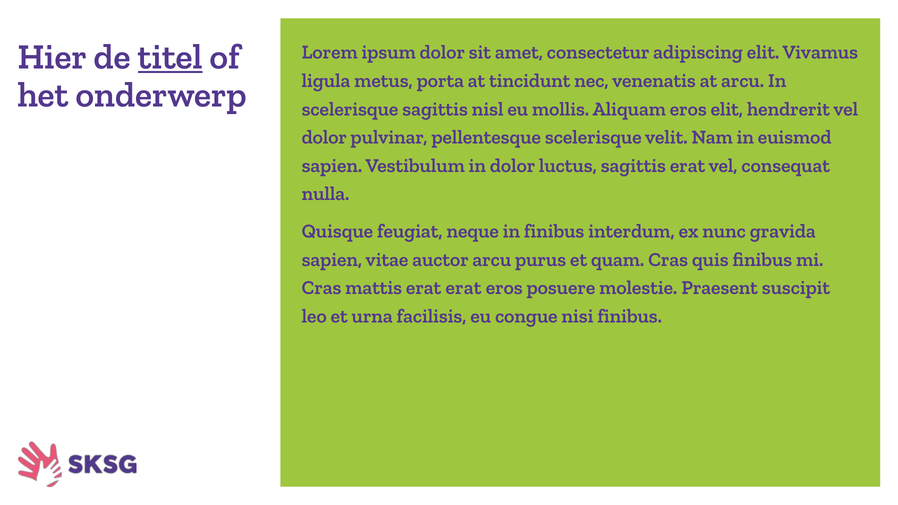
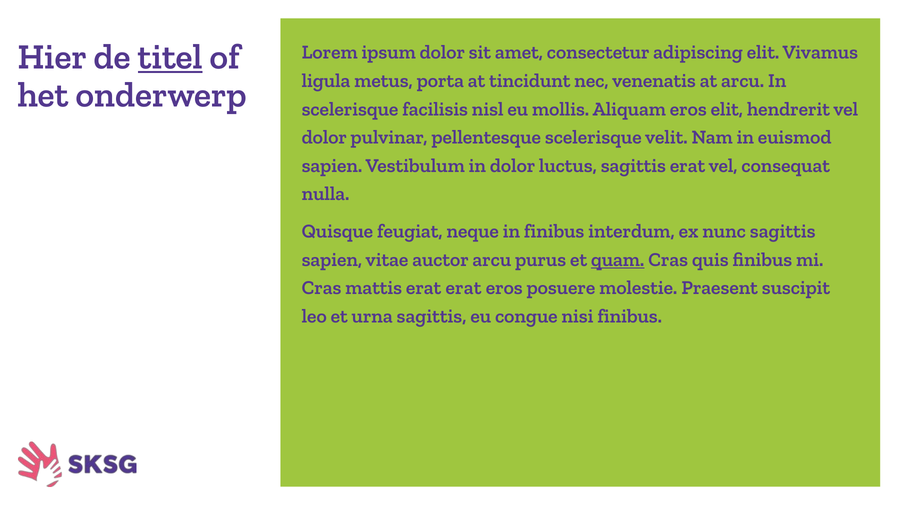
scelerisque sagittis: sagittis -> facilisis
nunc gravida: gravida -> sagittis
quam underline: none -> present
urna facilisis: facilisis -> sagittis
